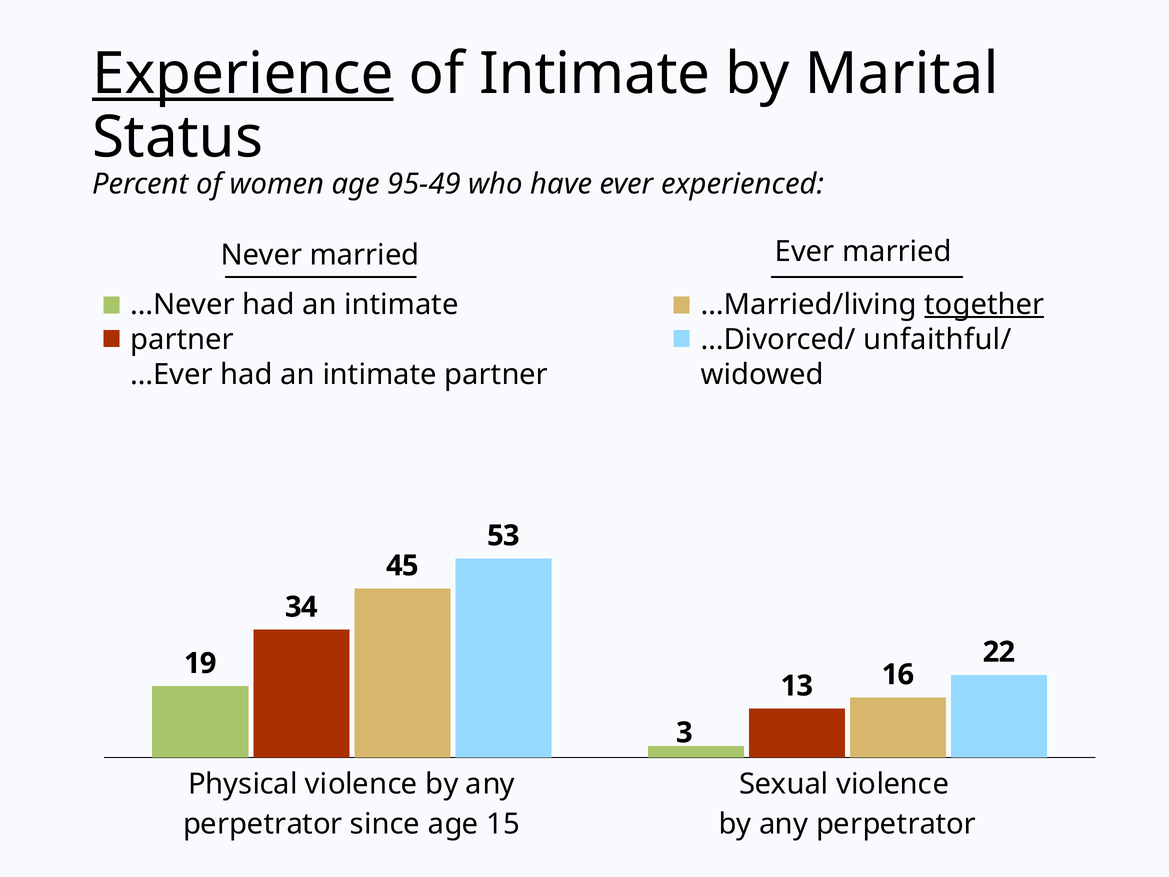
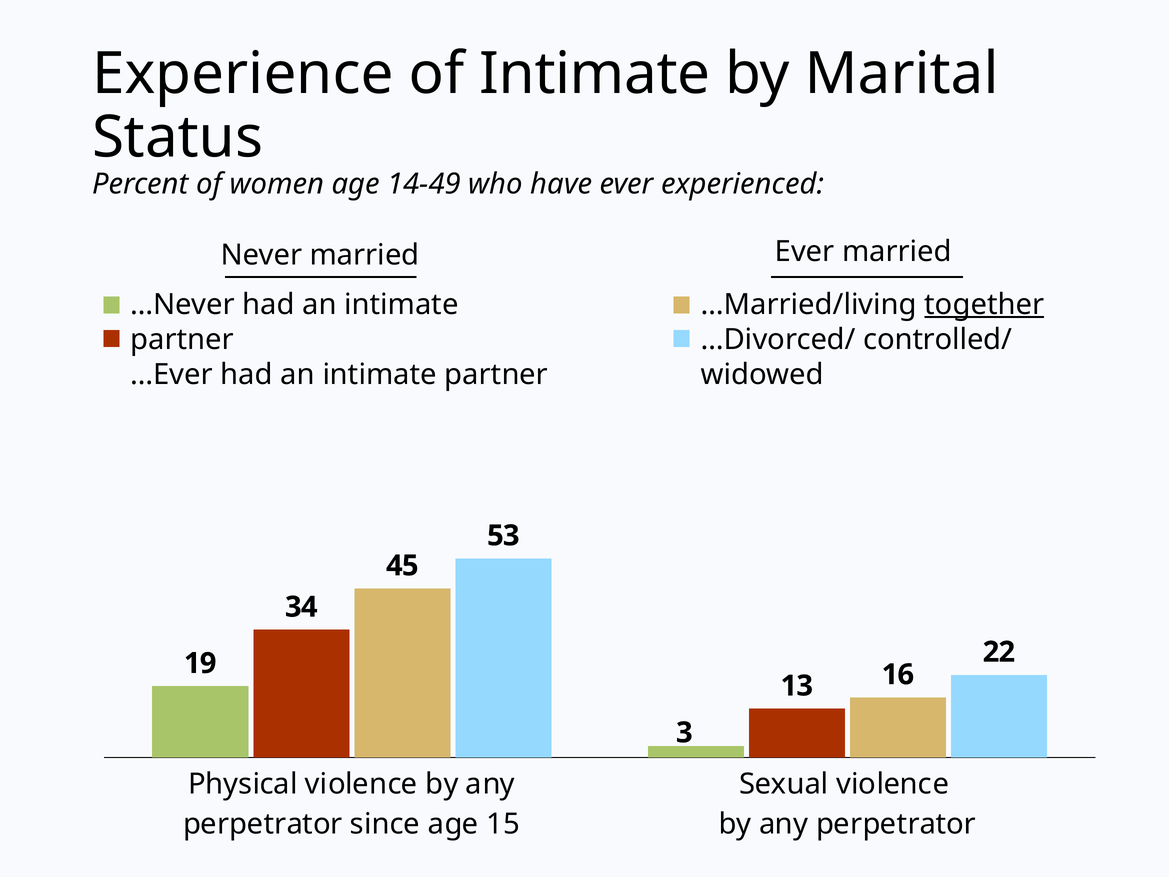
Experience underline: present -> none
95-49: 95-49 -> 14-49
unfaithful/: unfaithful/ -> controlled/
